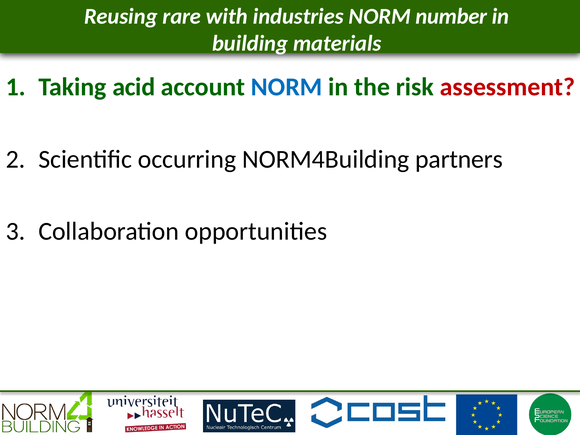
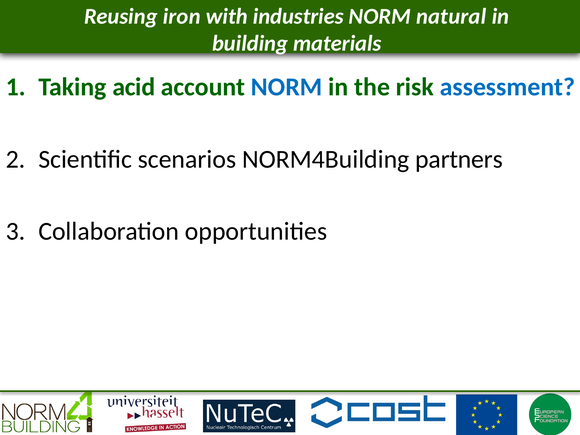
rare: rare -> iron
number: number -> natural
assessment colour: red -> blue
occurring: occurring -> scenarios
